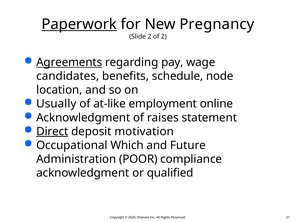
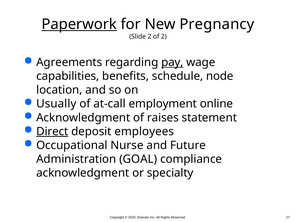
Agreements underline: present -> none
pay underline: none -> present
candidates: candidates -> capabilities
at-like: at-like -> at-call
motivation: motivation -> employees
Which: Which -> Nurse
POOR: POOR -> GOAL
qualified: qualified -> specialty
